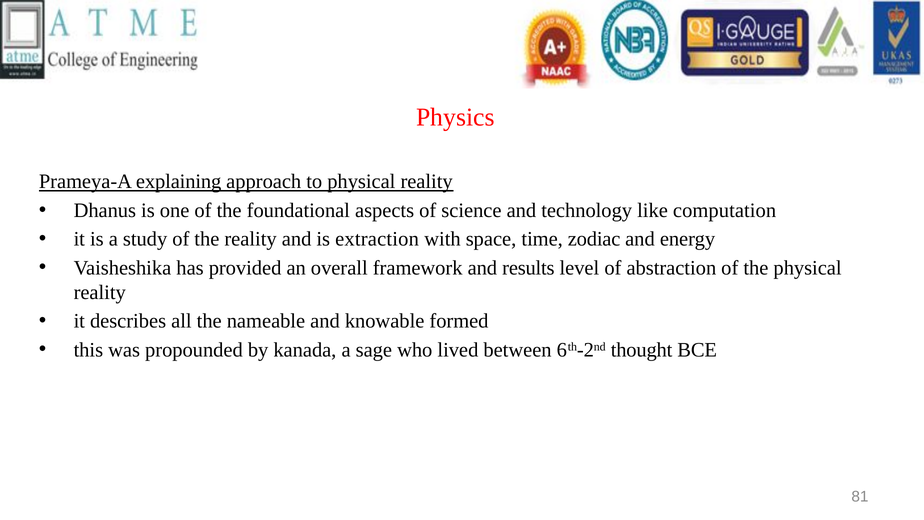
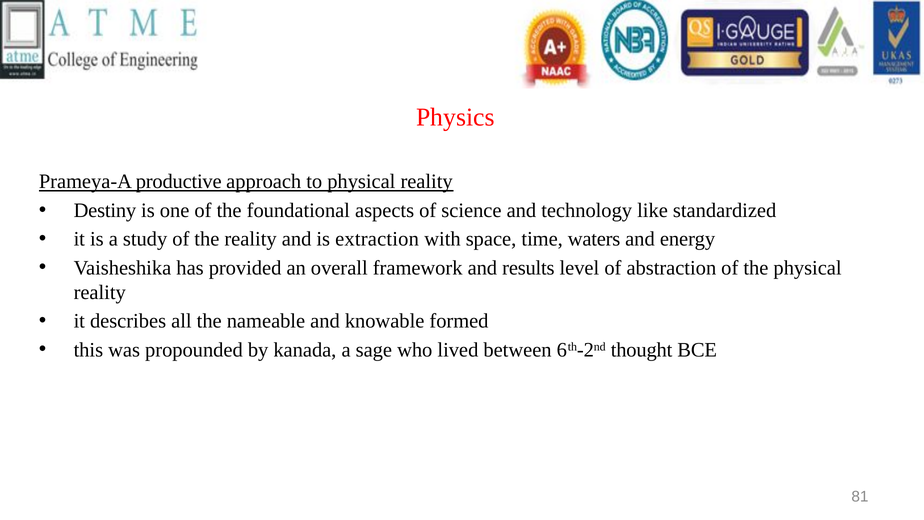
explaining: explaining -> productive
Dhanus: Dhanus -> Destiny
computation: computation -> standardized
zodiac: zodiac -> waters
